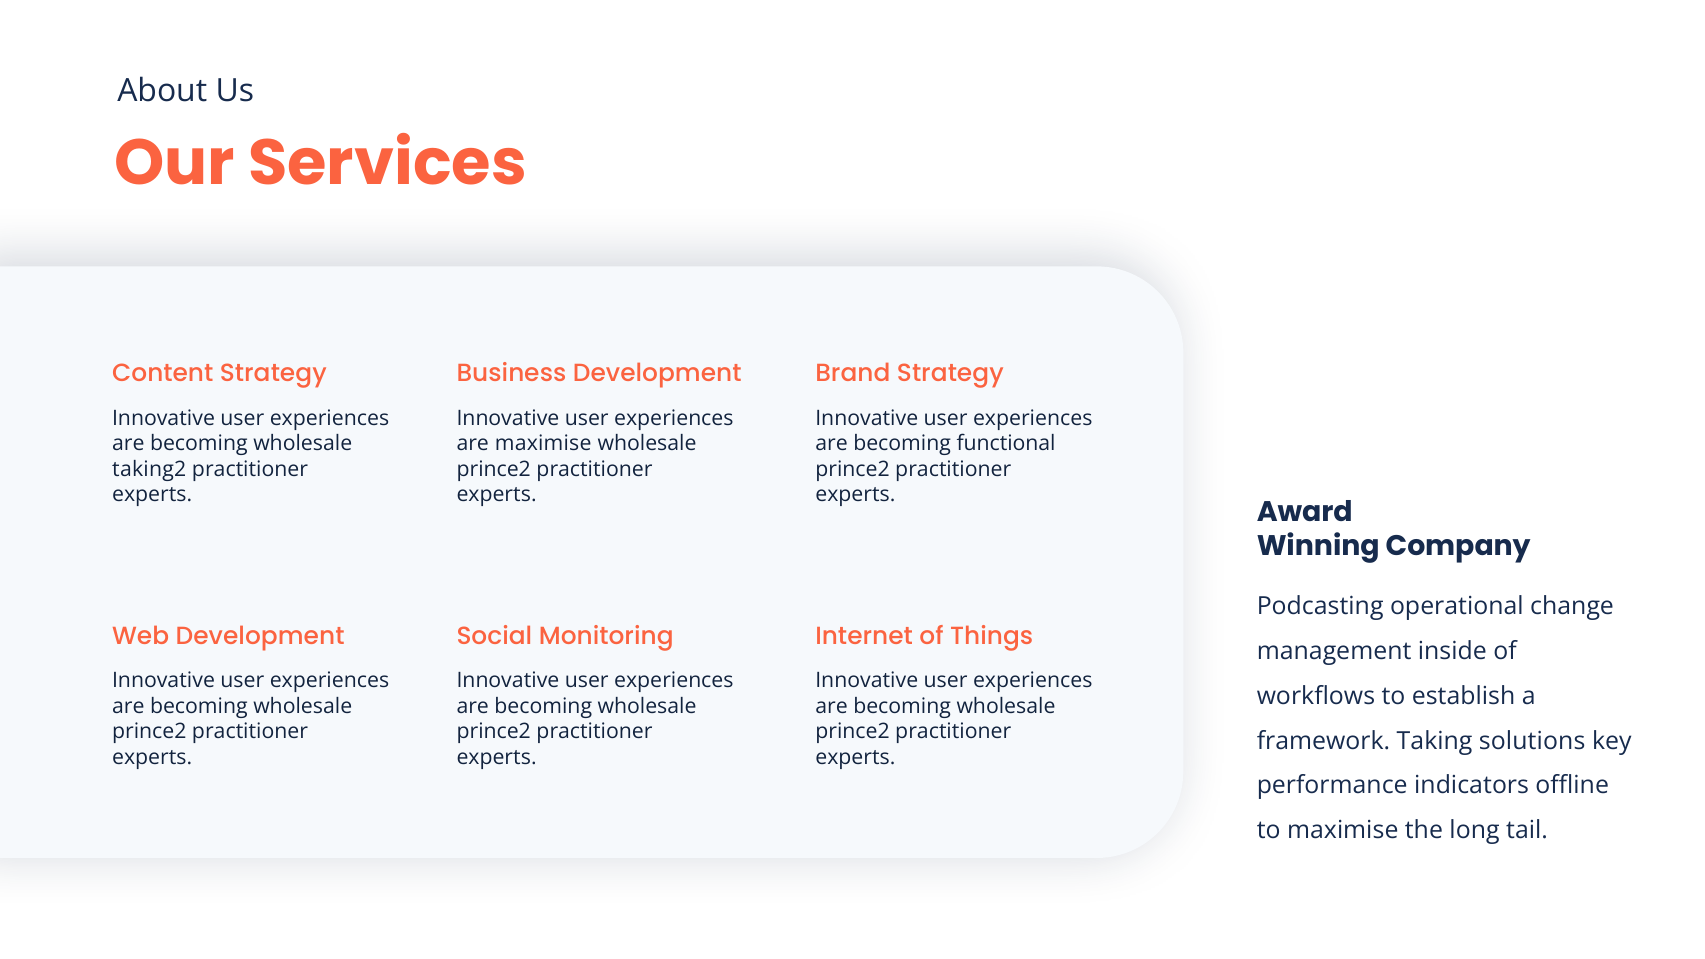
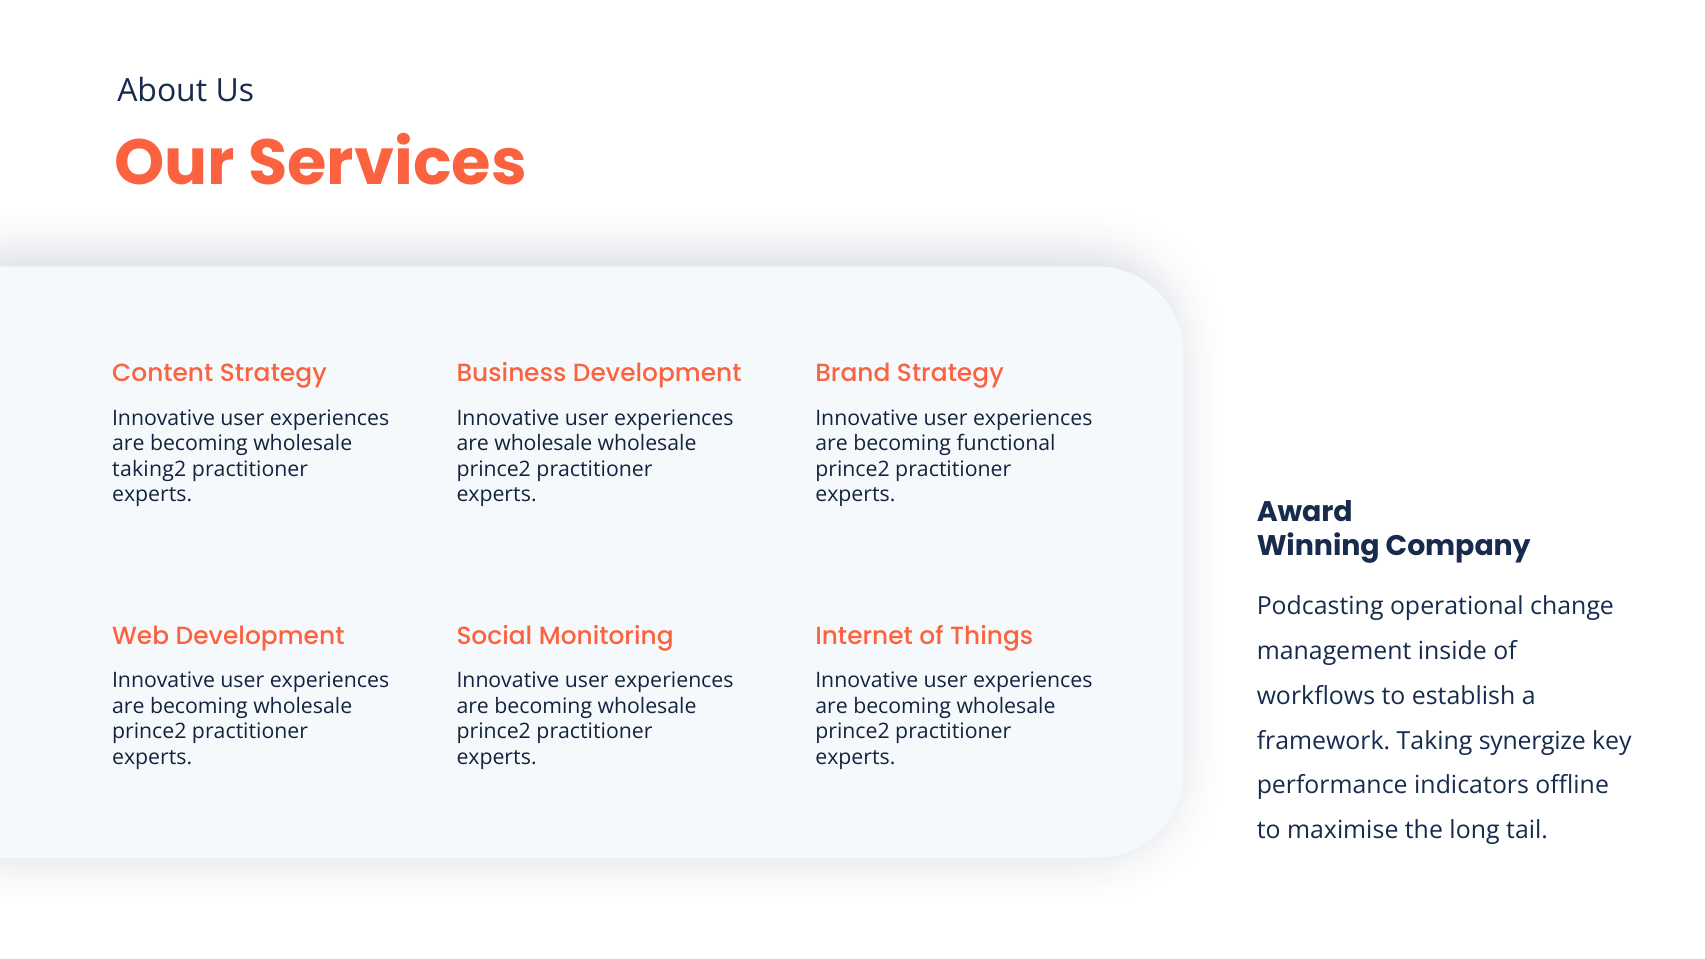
are maximise: maximise -> wholesale
solutions: solutions -> synergize
